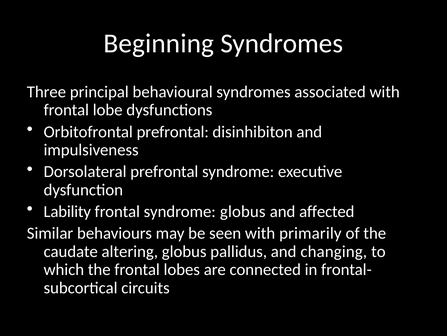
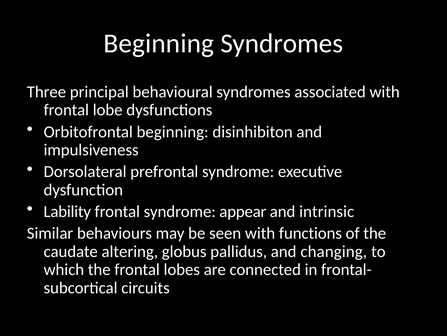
Orbitofrontal prefrontal: prefrontal -> beginning
syndrome globus: globus -> appear
affected: affected -> intrinsic
primarily: primarily -> functions
